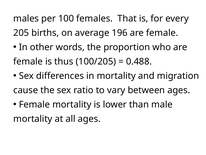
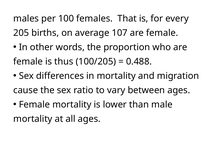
196: 196 -> 107
